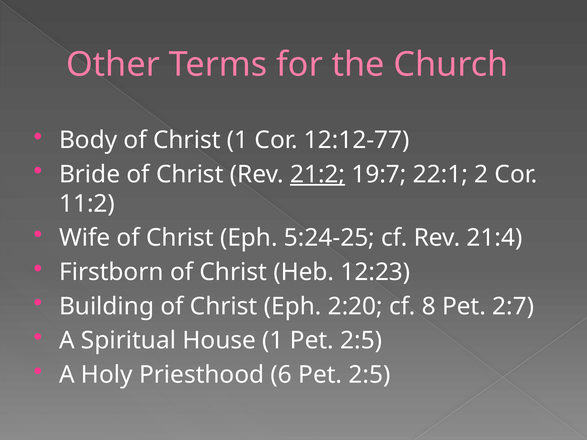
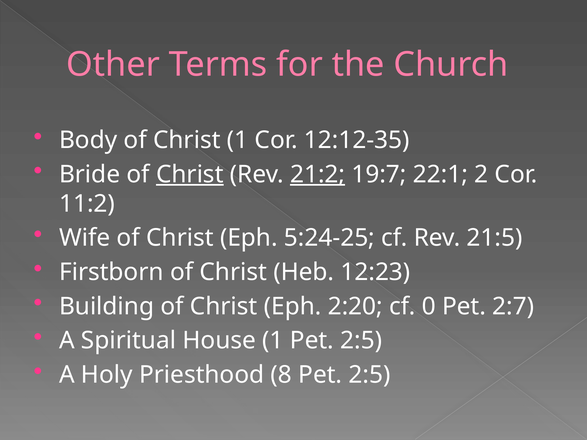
12:12-77: 12:12-77 -> 12:12-35
Christ at (190, 174) underline: none -> present
21:4: 21:4 -> 21:5
8: 8 -> 0
6: 6 -> 8
